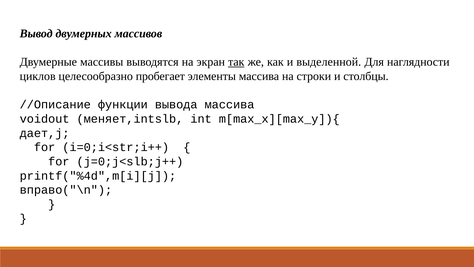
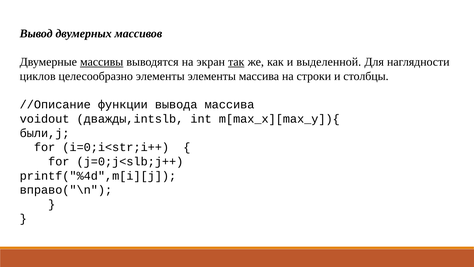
массивы underline: none -> present
целесообразно пробегает: пробегает -> элементы
меняет,intslb: меняет,intslb -> дважды,intslb
дает,j: дает,j -> были,j
